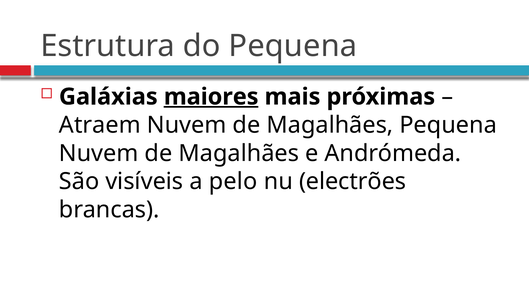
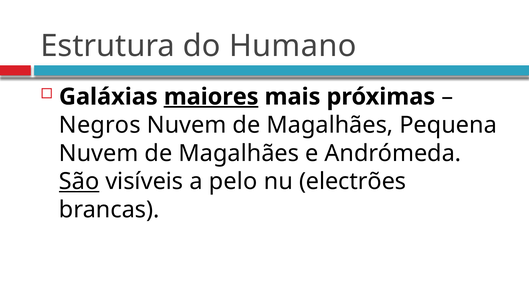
do Pequena: Pequena -> Humano
Atraem: Atraem -> Negros
São underline: none -> present
